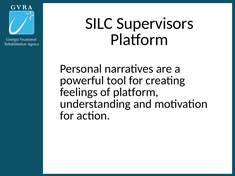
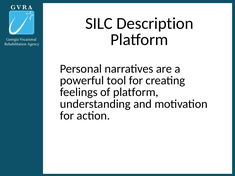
Supervisors: Supervisors -> Description
